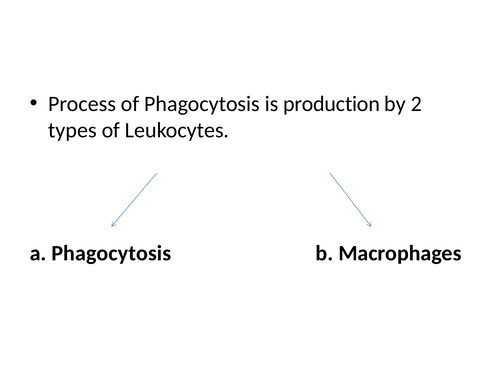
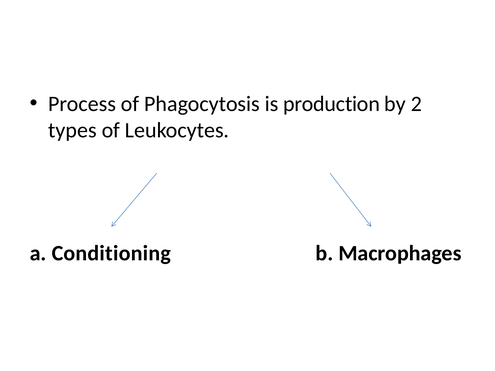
a Phagocytosis: Phagocytosis -> Conditioning
